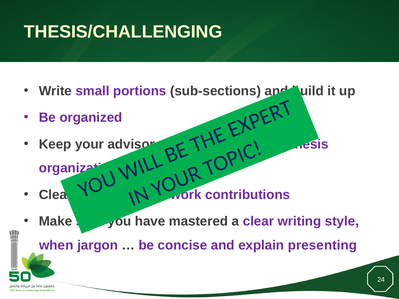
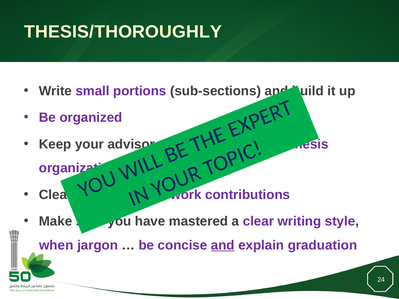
THESIS/CHALLENGING: THESIS/CHALLENGING -> THESIS/THOROUGHLY
and at (223, 245) underline: none -> present
presenting: presenting -> graduation
